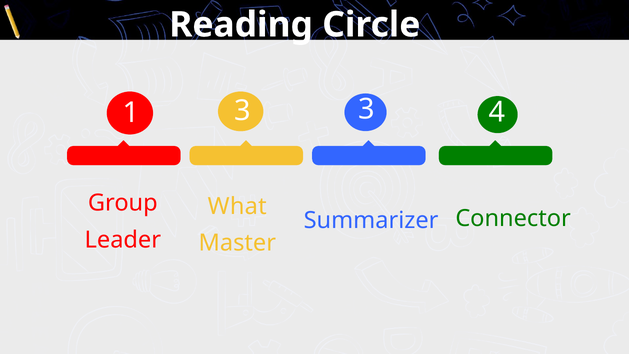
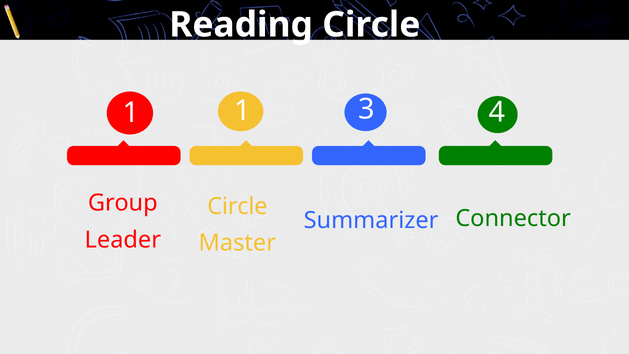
1 3: 3 -> 1
What at (237, 206): What -> Circle
